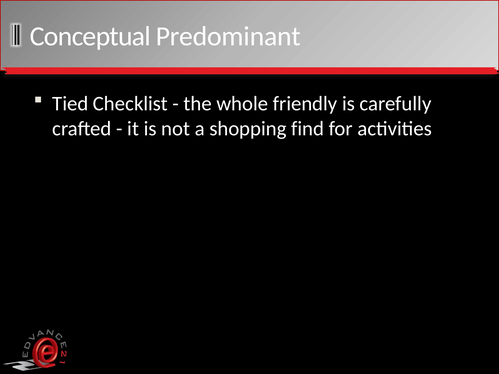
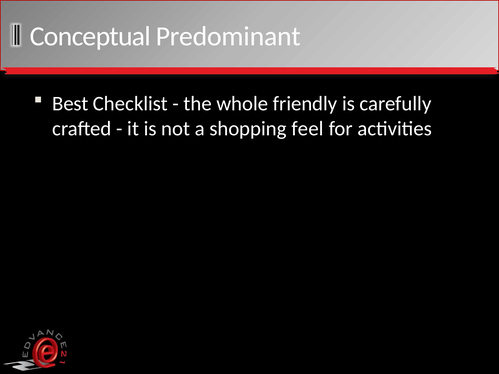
Tied: Tied -> Best
find: find -> feel
